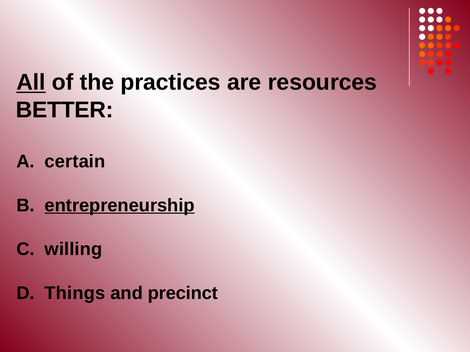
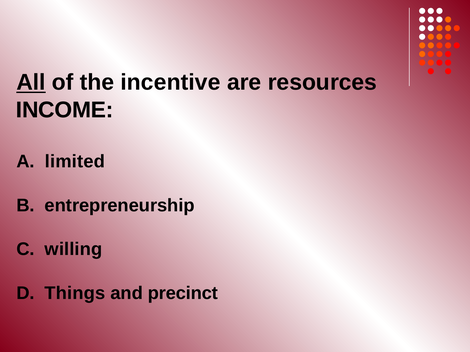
practices: practices -> incentive
BETTER: BETTER -> INCOME
certain: certain -> limited
entrepreneurship underline: present -> none
